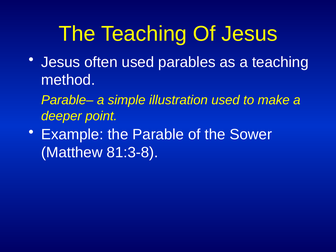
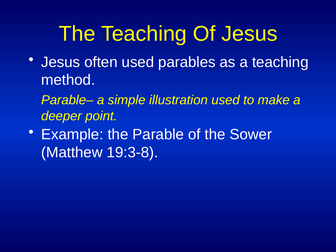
81:3-8: 81:3-8 -> 19:3-8
